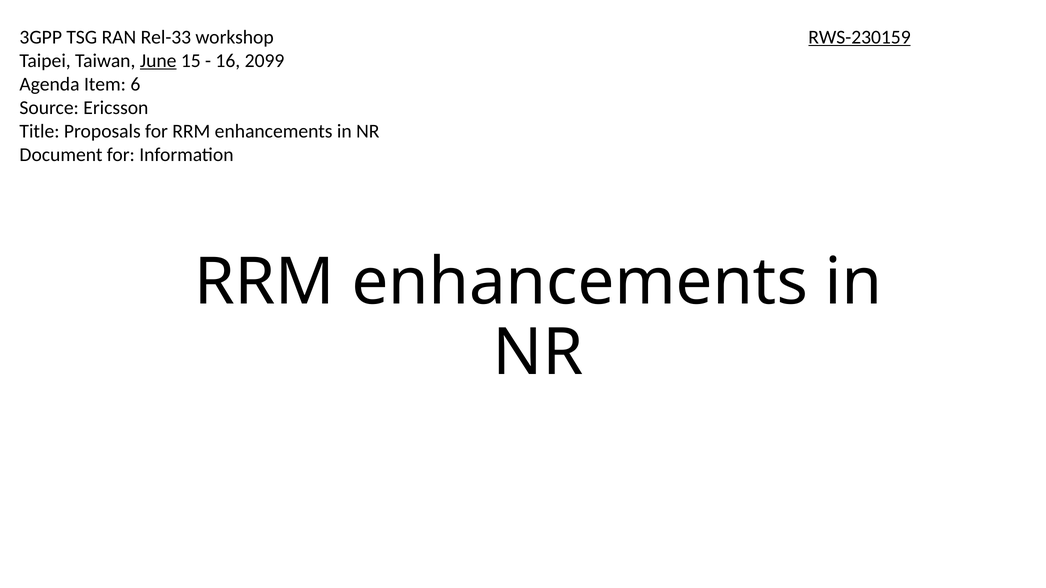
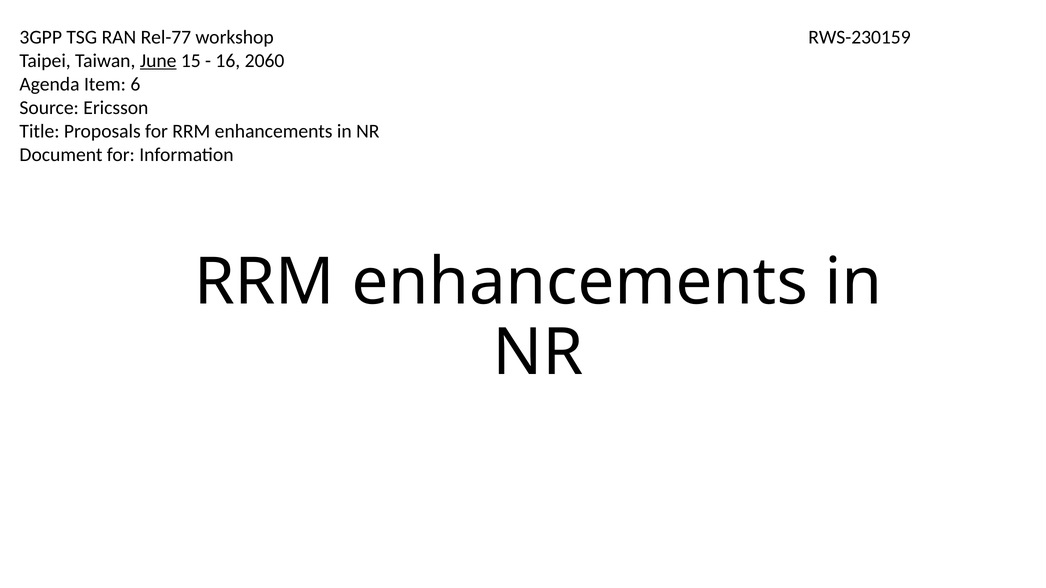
Rel-33: Rel-33 -> Rel-77
RWS-230159 underline: present -> none
2099: 2099 -> 2060
